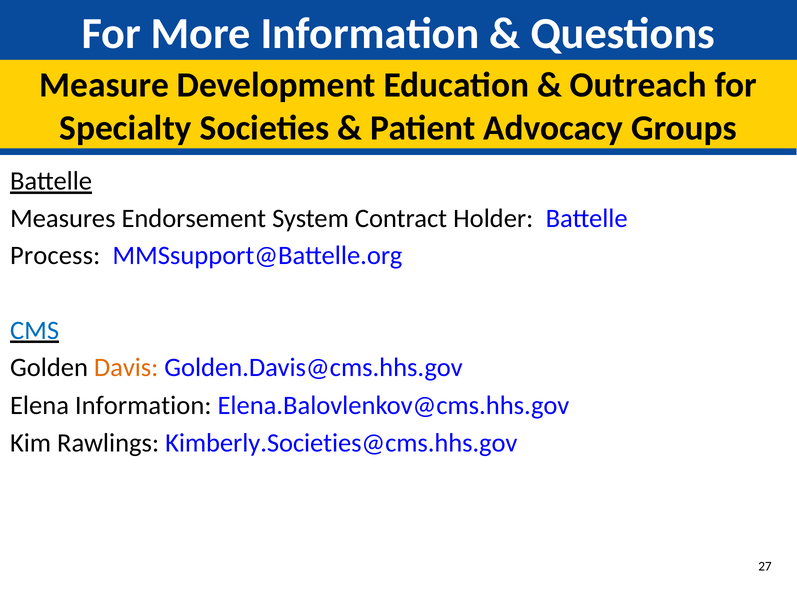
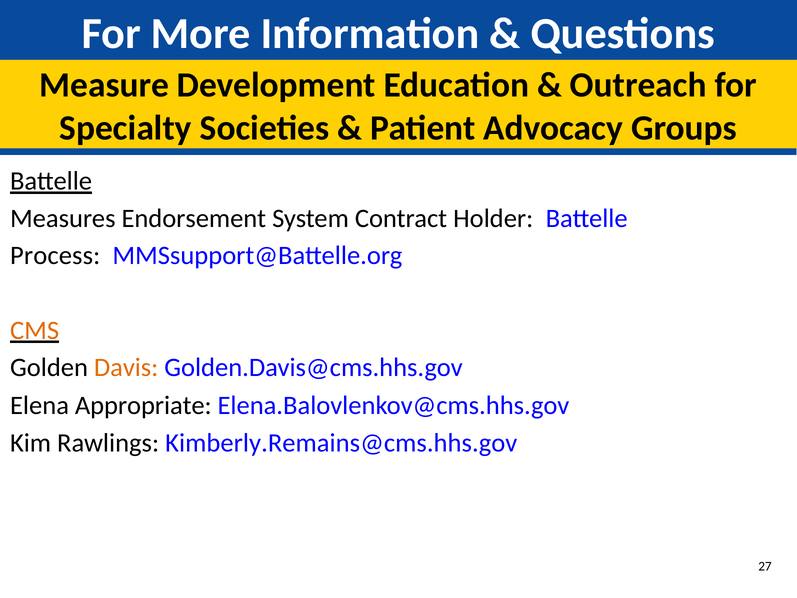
CMS colour: blue -> orange
Elena Information: Information -> Appropriate
Kimberly.Societies@cms.hhs.gov: Kimberly.Societies@cms.hhs.gov -> Kimberly.Remains@cms.hhs.gov
